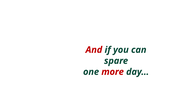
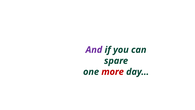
And colour: red -> purple
